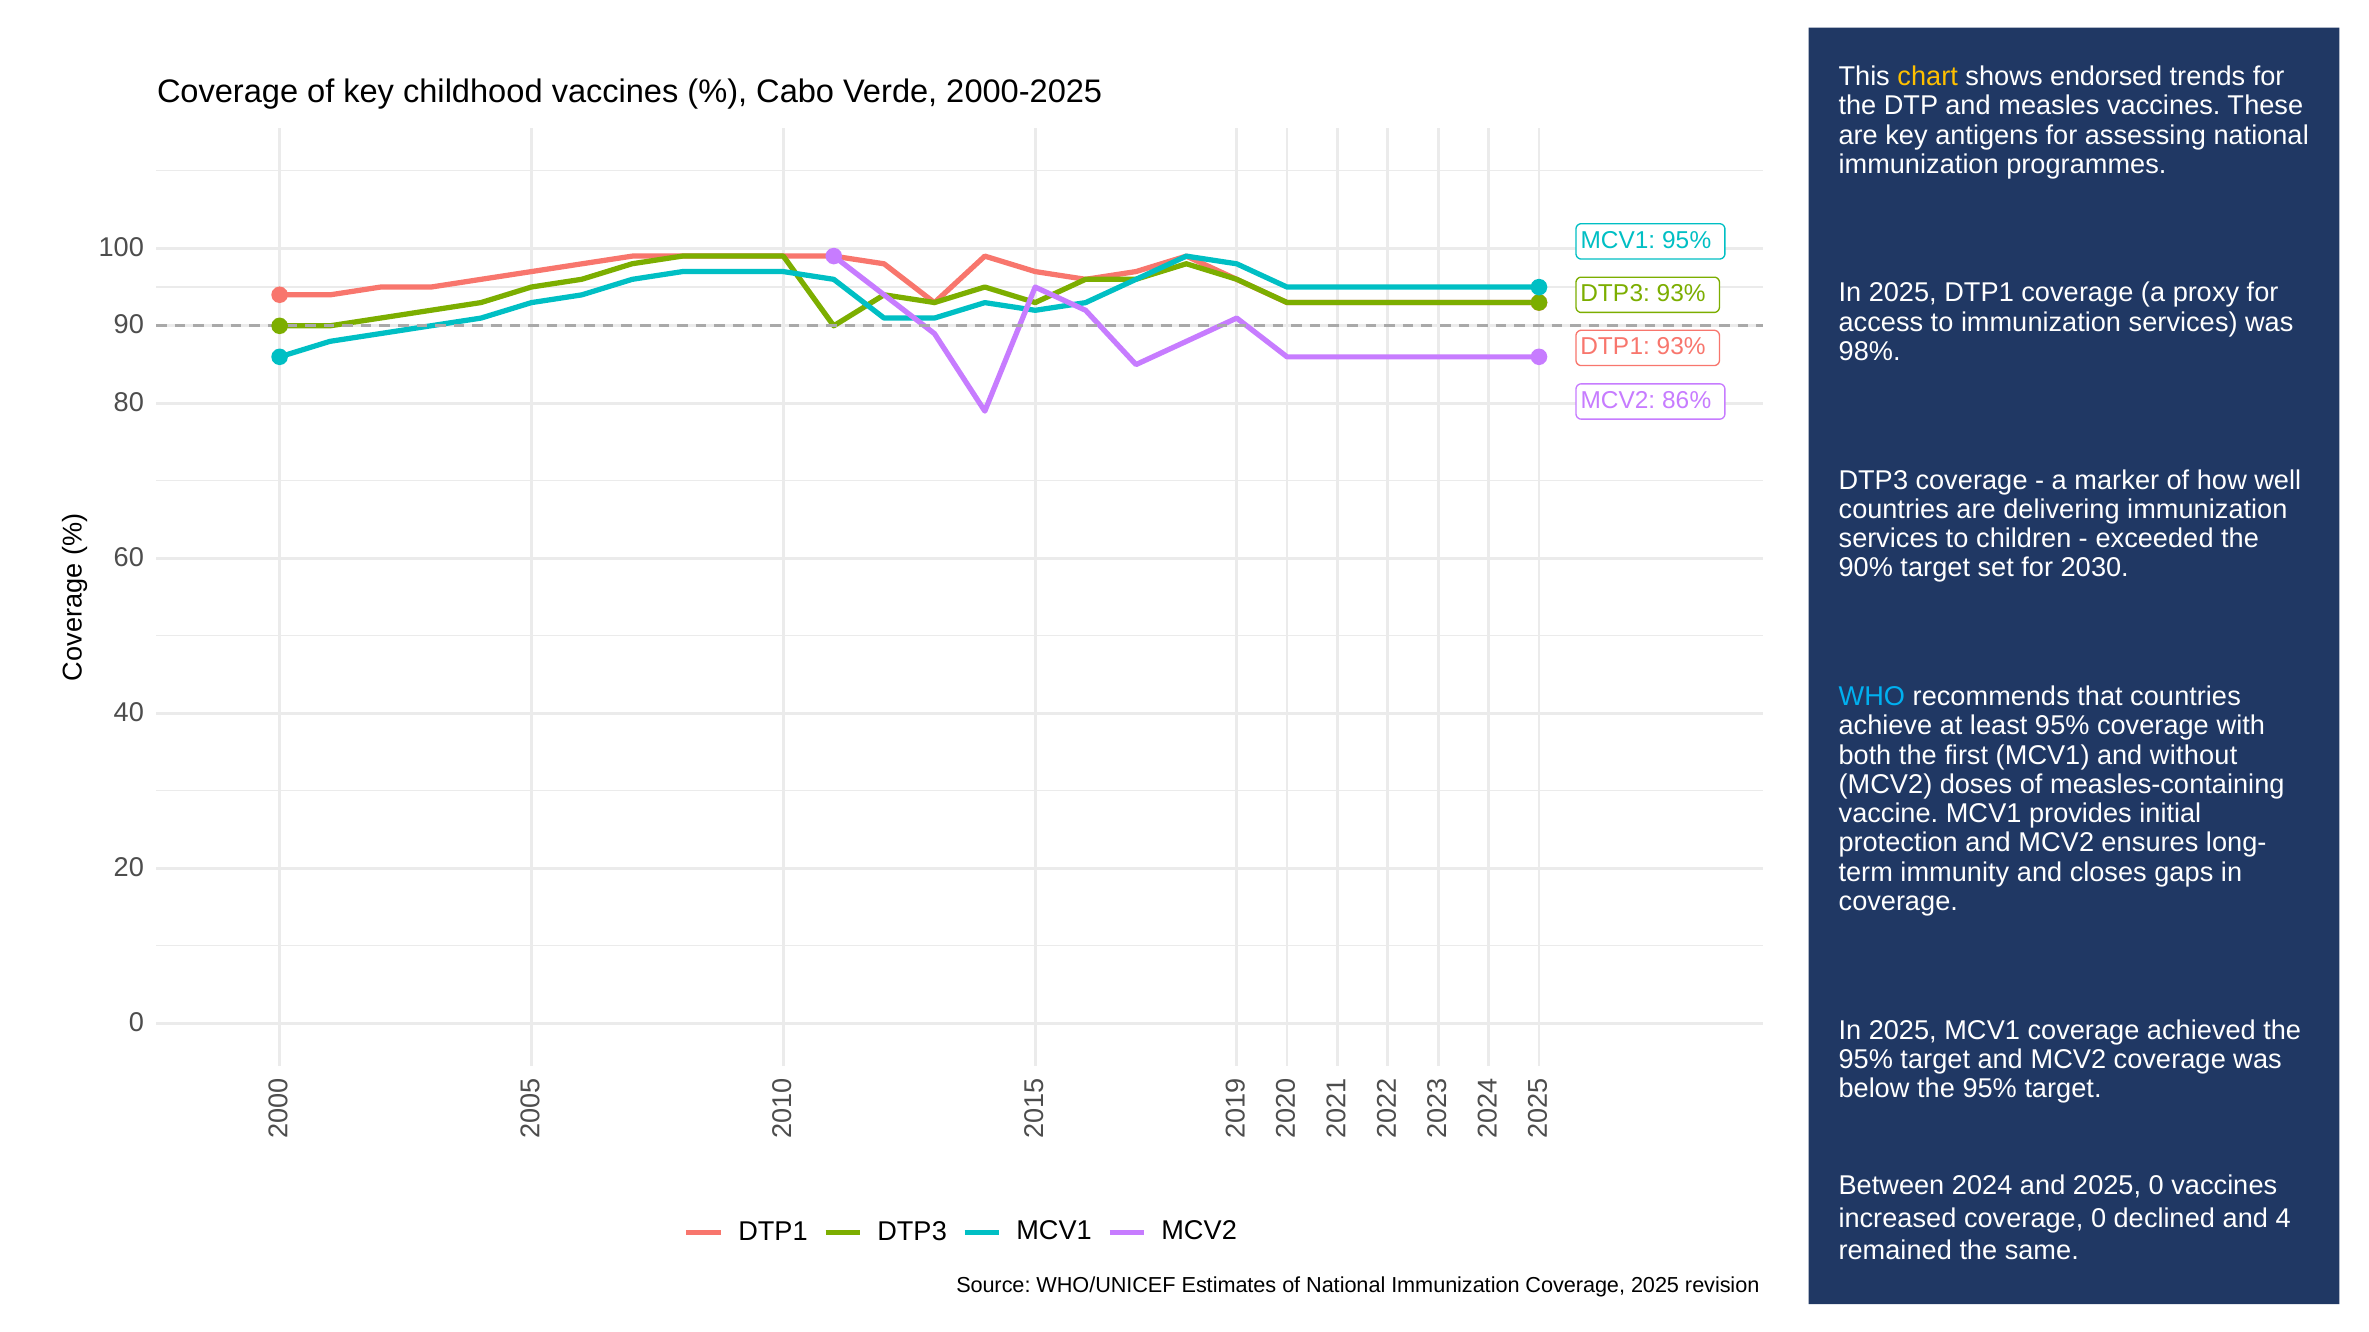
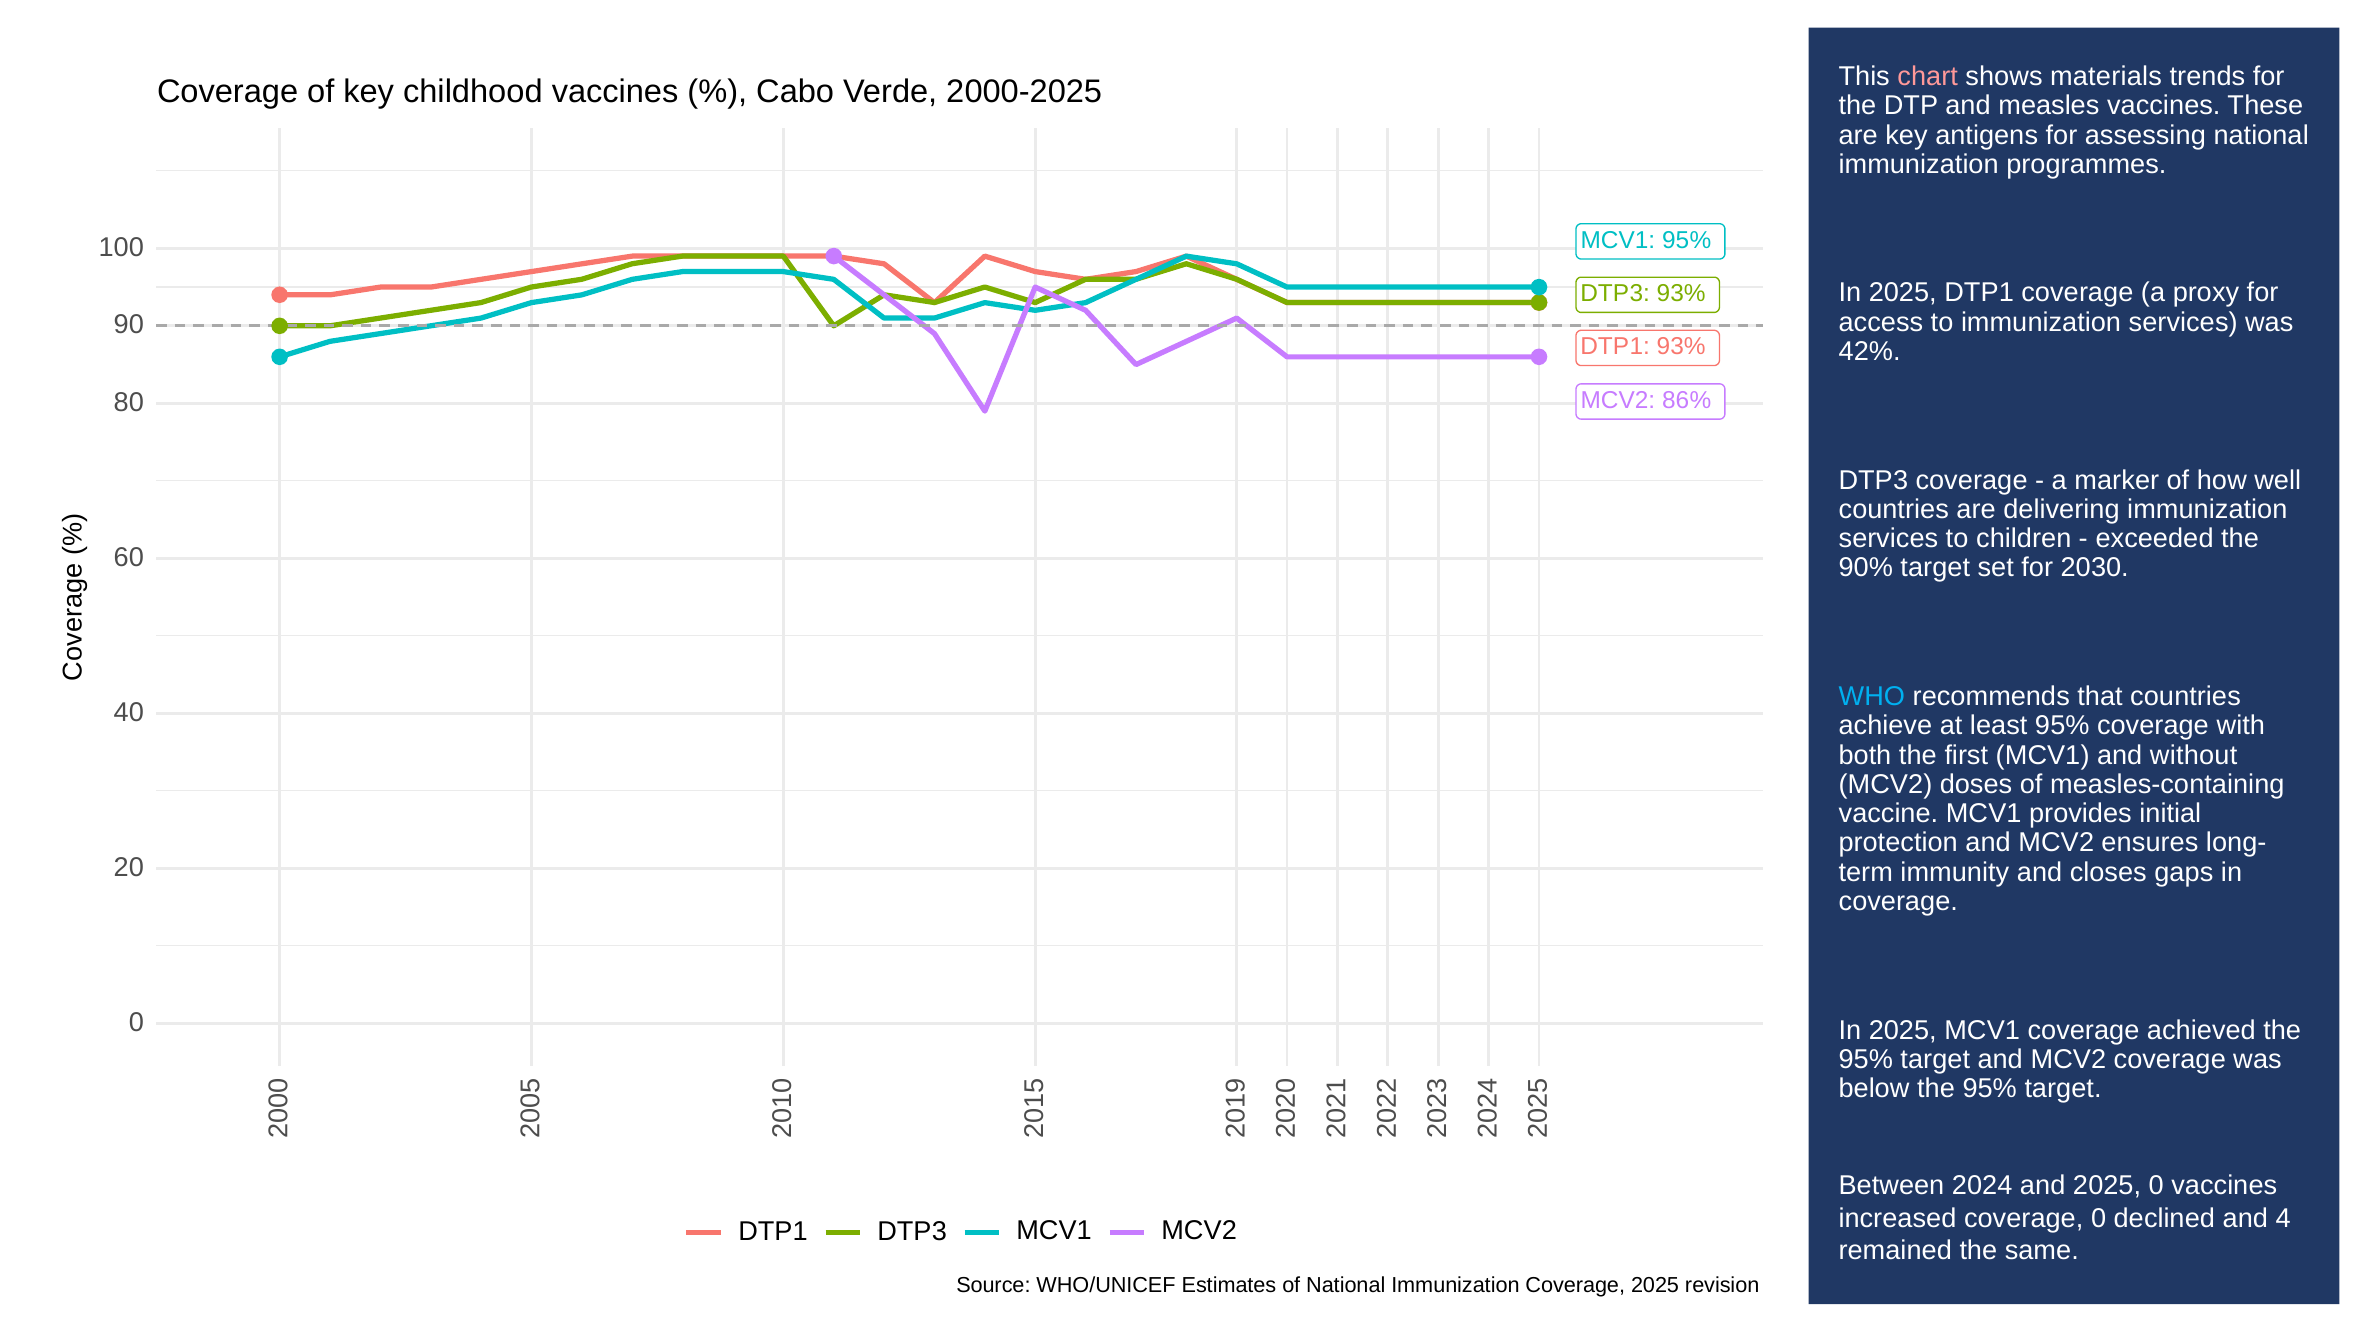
chart colour: yellow -> pink
endorsed: endorsed -> materials
98%: 98% -> 42%
